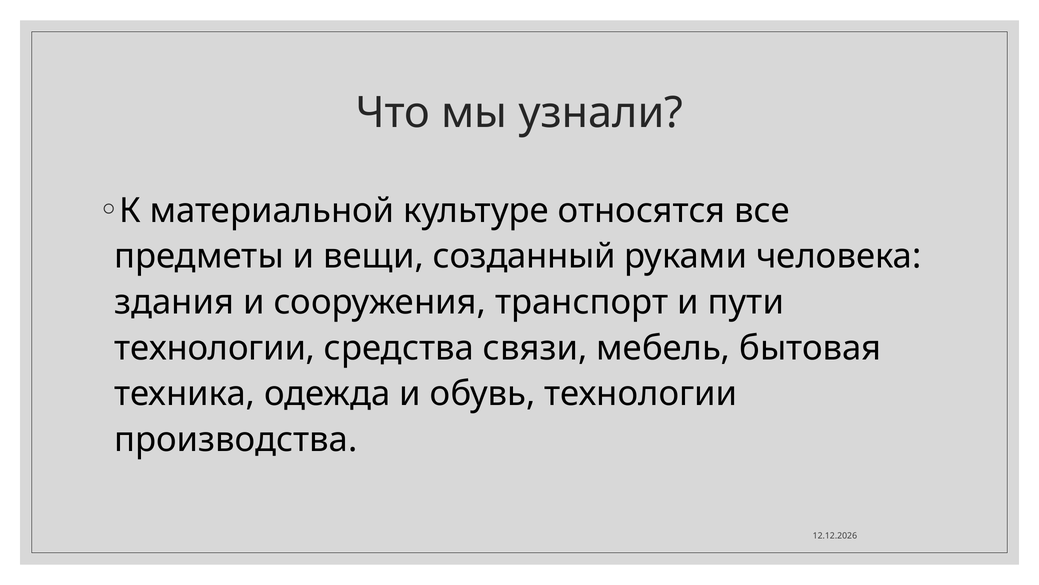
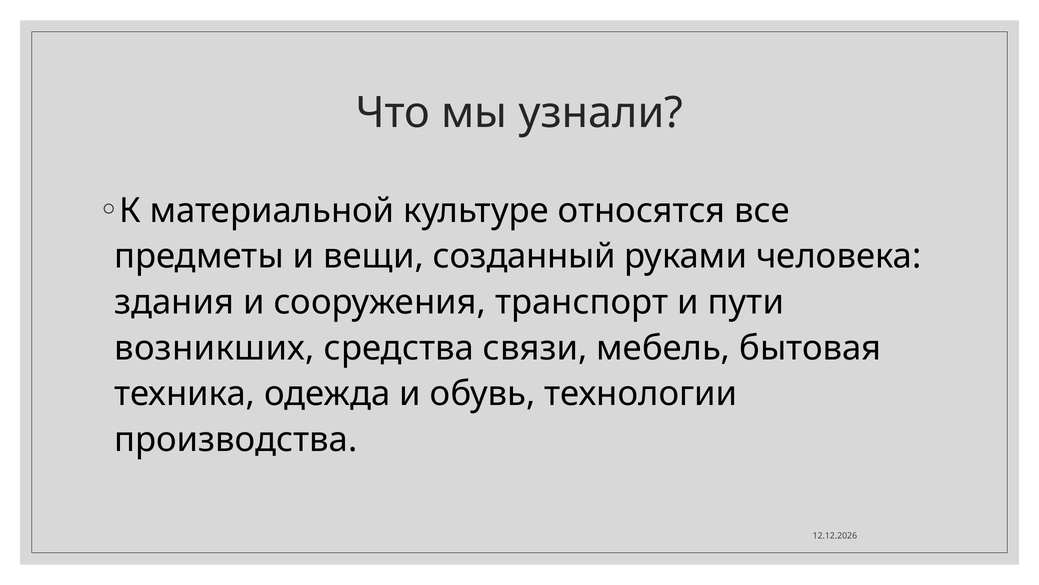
технологии at (215, 348): технологии -> возникших
